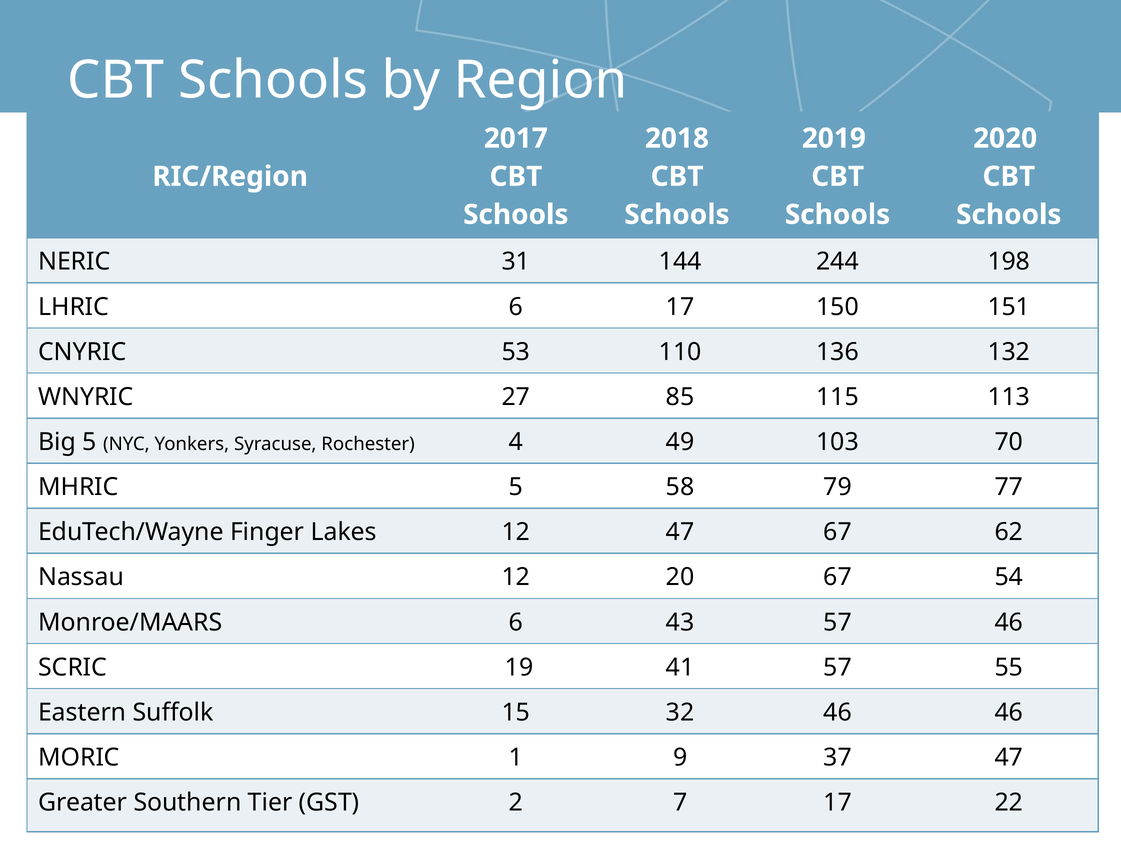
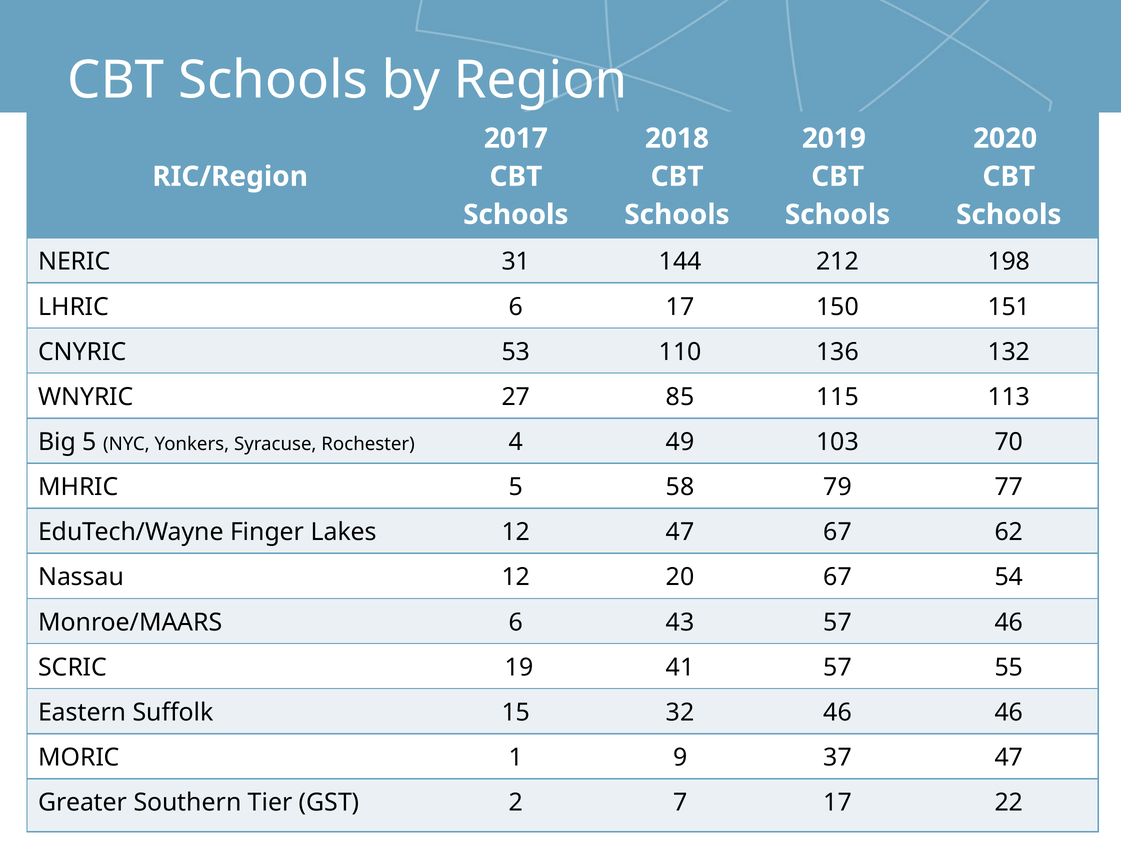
244: 244 -> 212
